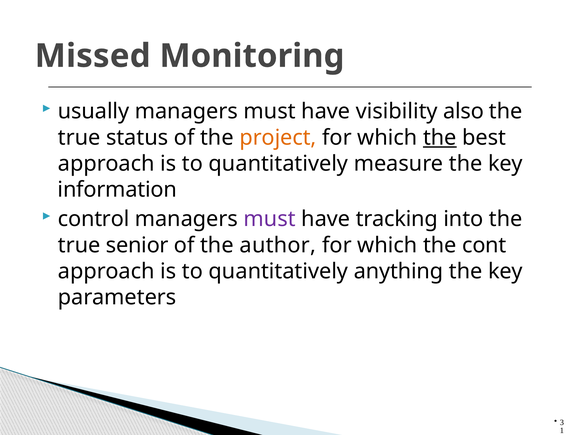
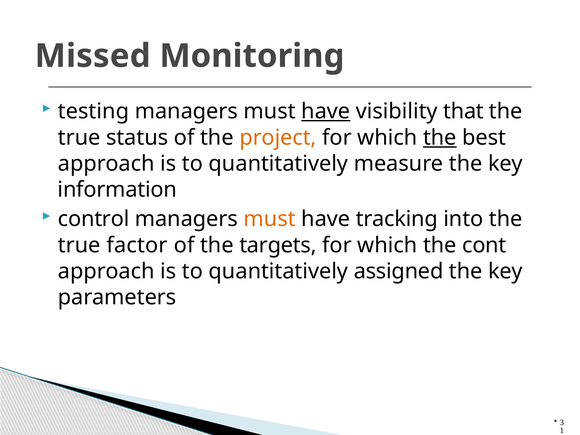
usually: usually -> testing
have at (326, 111) underline: none -> present
also: also -> that
must at (270, 219) colour: purple -> orange
senior: senior -> factor
author: author -> targets
anything: anything -> assigned
